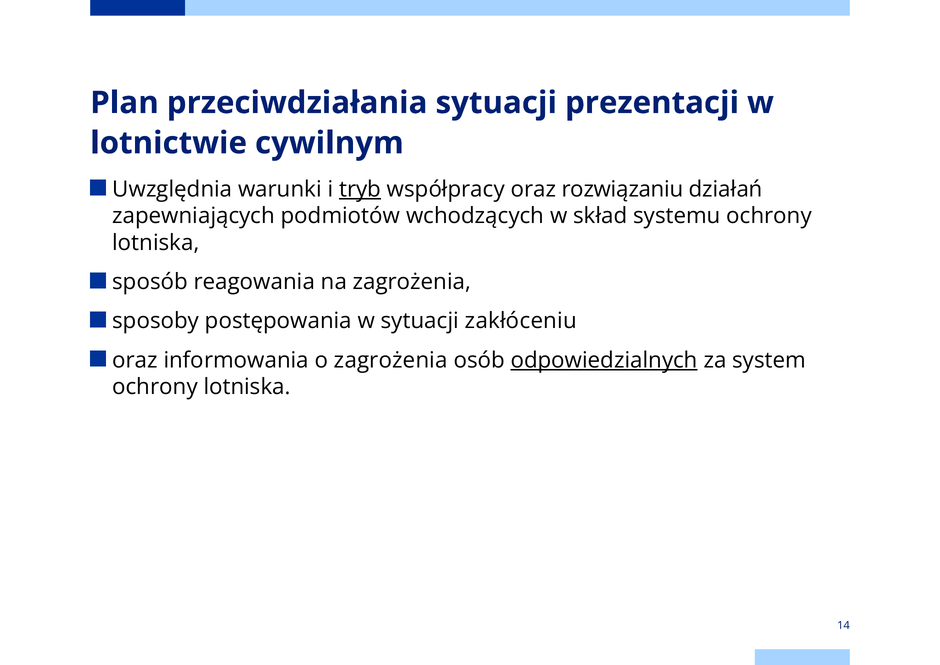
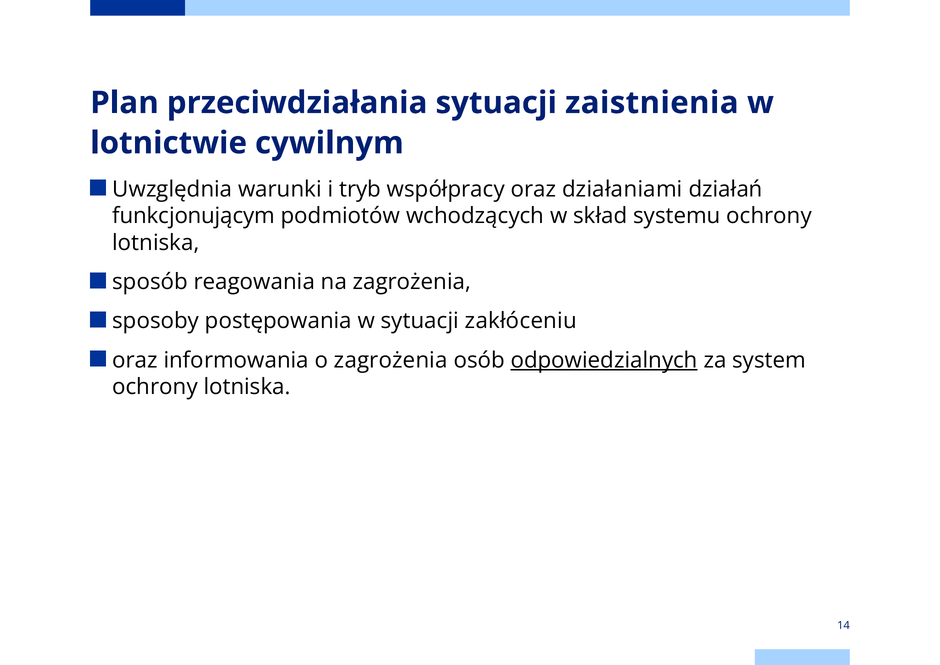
prezentacji: prezentacji -> zaistnienia
tryb underline: present -> none
rozwiązaniu: rozwiązaniu -> działaniami
zapewniających: zapewniających -> funkcjonującym
